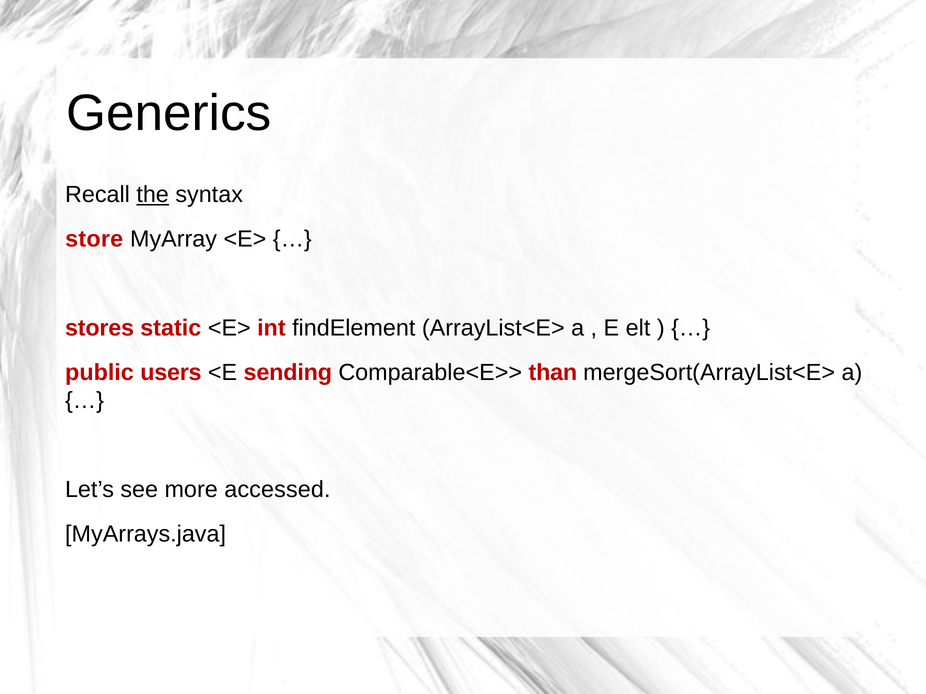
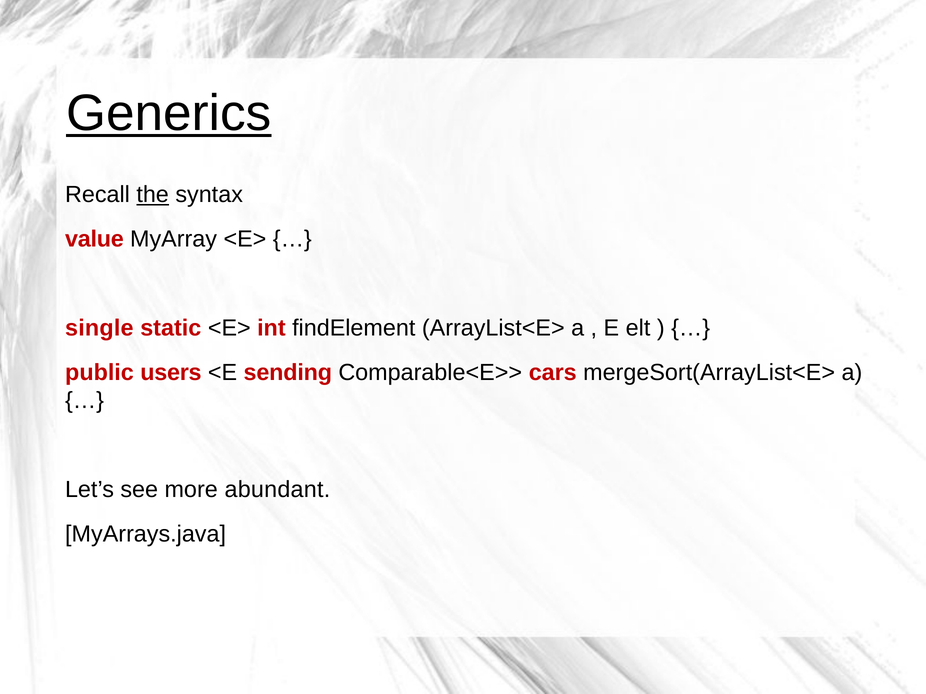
Generics underline: none -> present
store: store -> value
stores: stores -> single
than: than -> cars
accessed: accessed -> abundant
